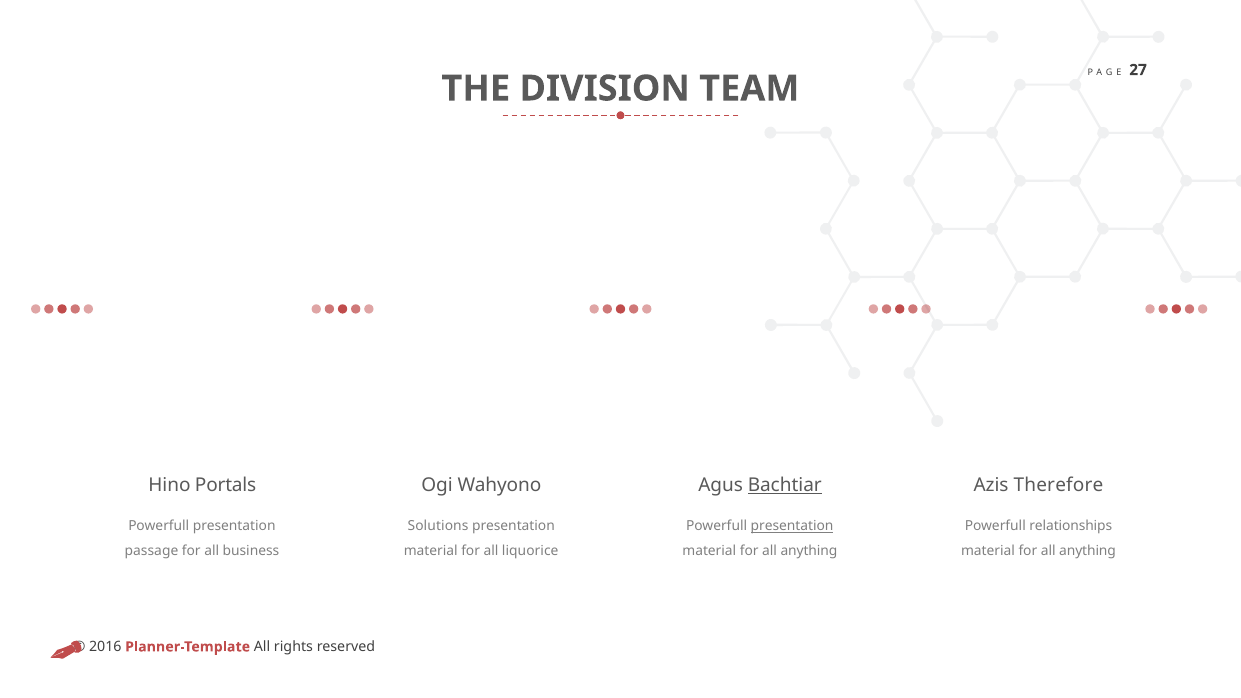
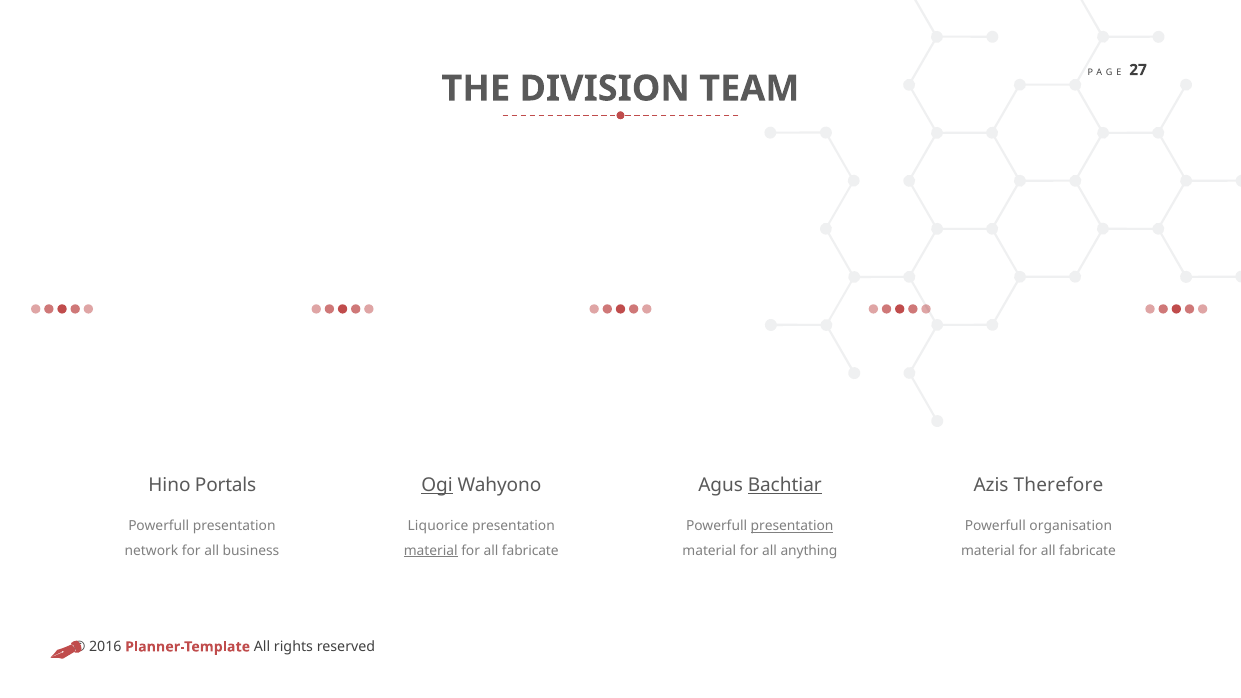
Ogi underline: none -> present
Solutions: Solutions -> Liquorice
relationships: relationships -> organisation
passage: passage -> network
material at (431, 551) underline: none -> present
liquorice at (530, 551): liquorice -> fabricate
anything at (1088, 551): anything -> fabricate
